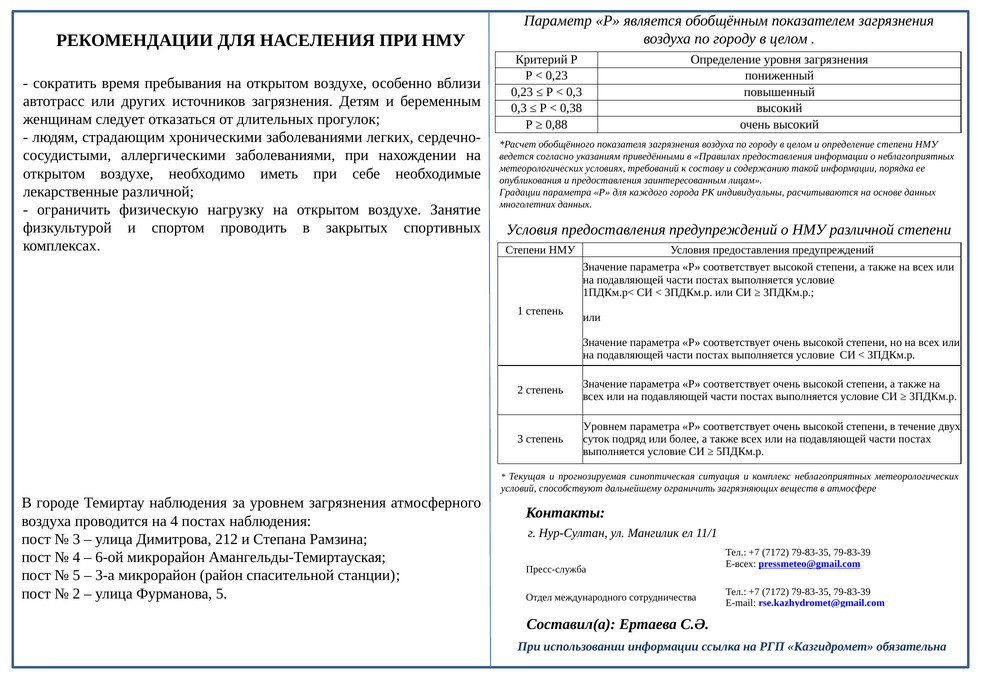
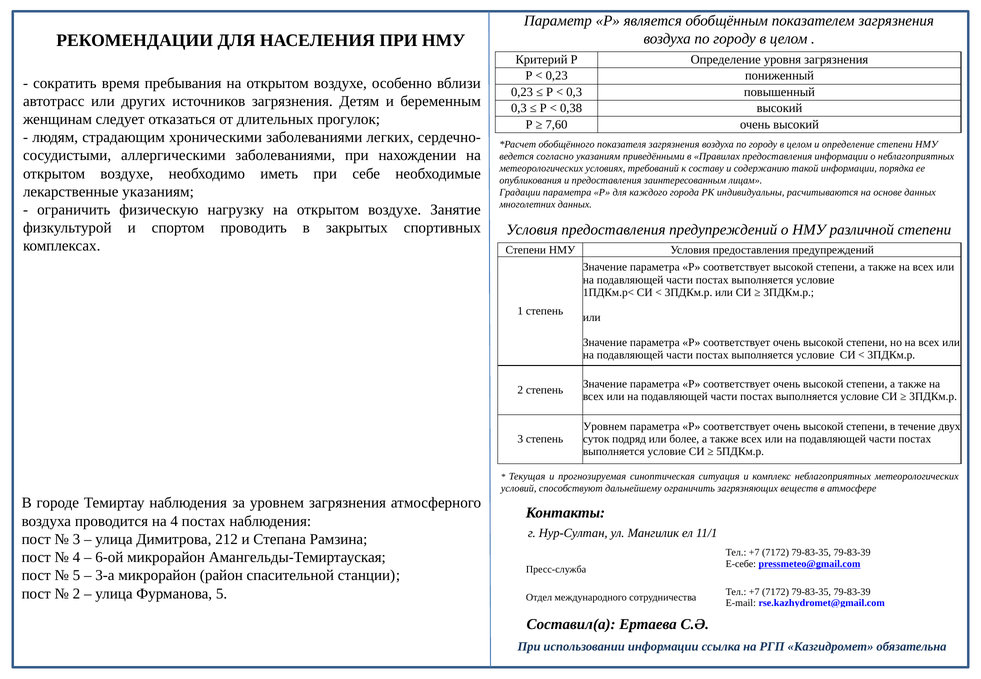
0,88: 0,88 -> 7,60
лекарственные различной: различной -> указаниям
E-всех: E-всех -> E-себе
